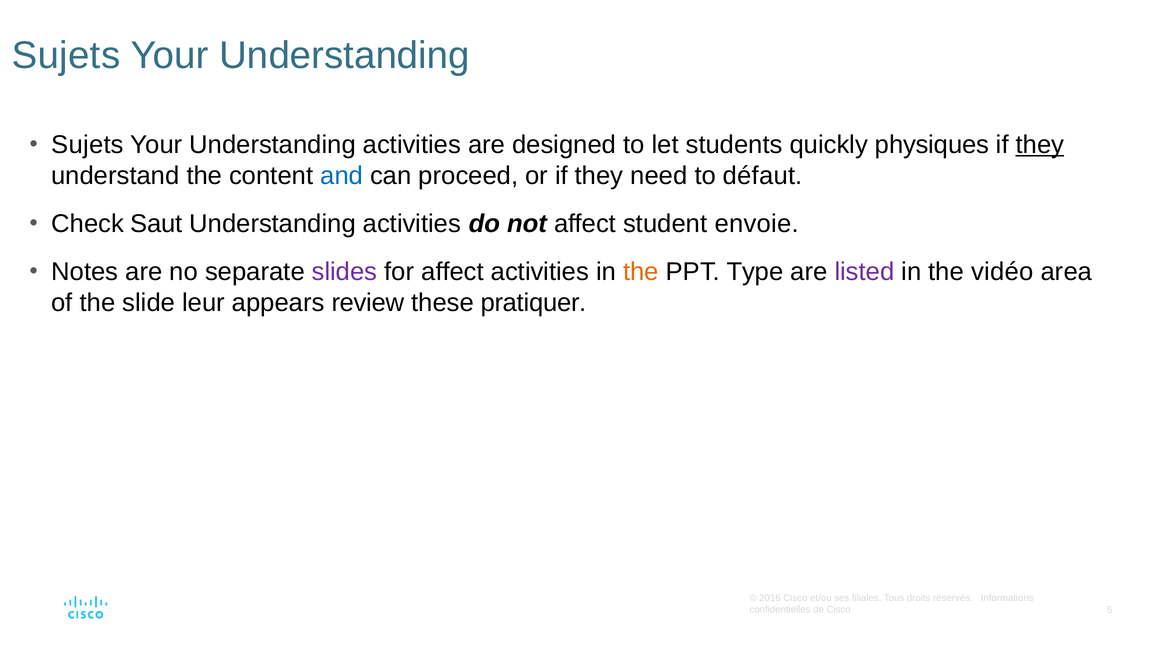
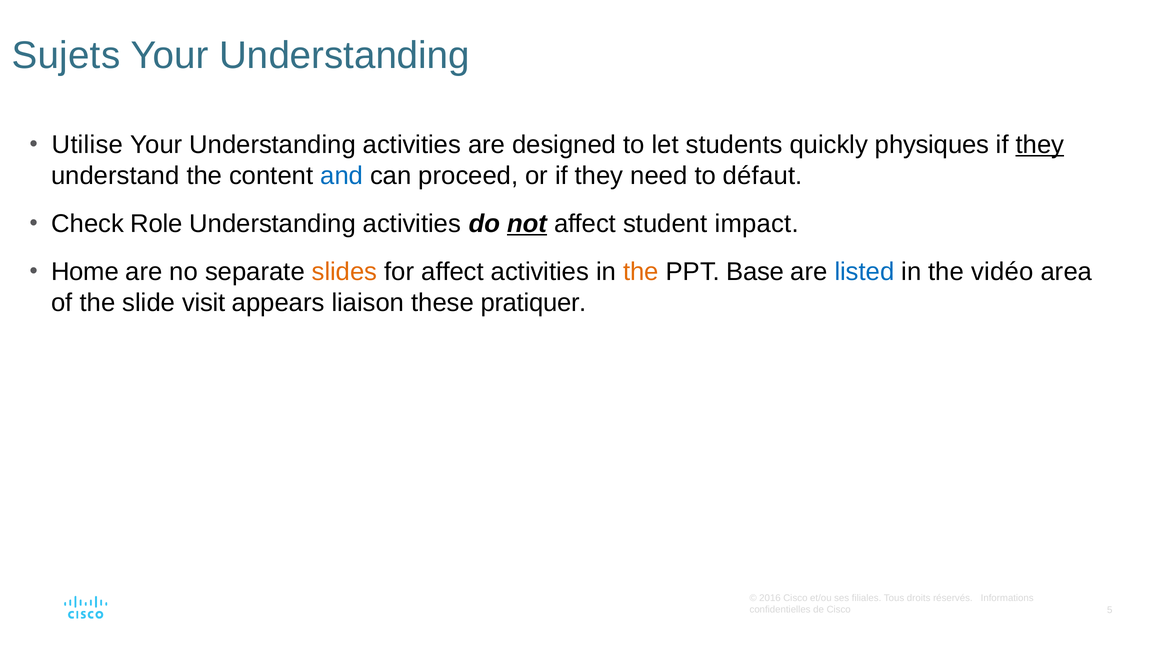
Sujets at (88, 145): Sujets -> Utilise
Saut: Saut -> Role
not underline: none -> present
envoie: envoie -> impact
Notes: Notes -> Home
slides colour: purple -> orange
Type: Type -> Base
listed colour: purple -> blue
leur: leur -> visit
review: review -> liaison
